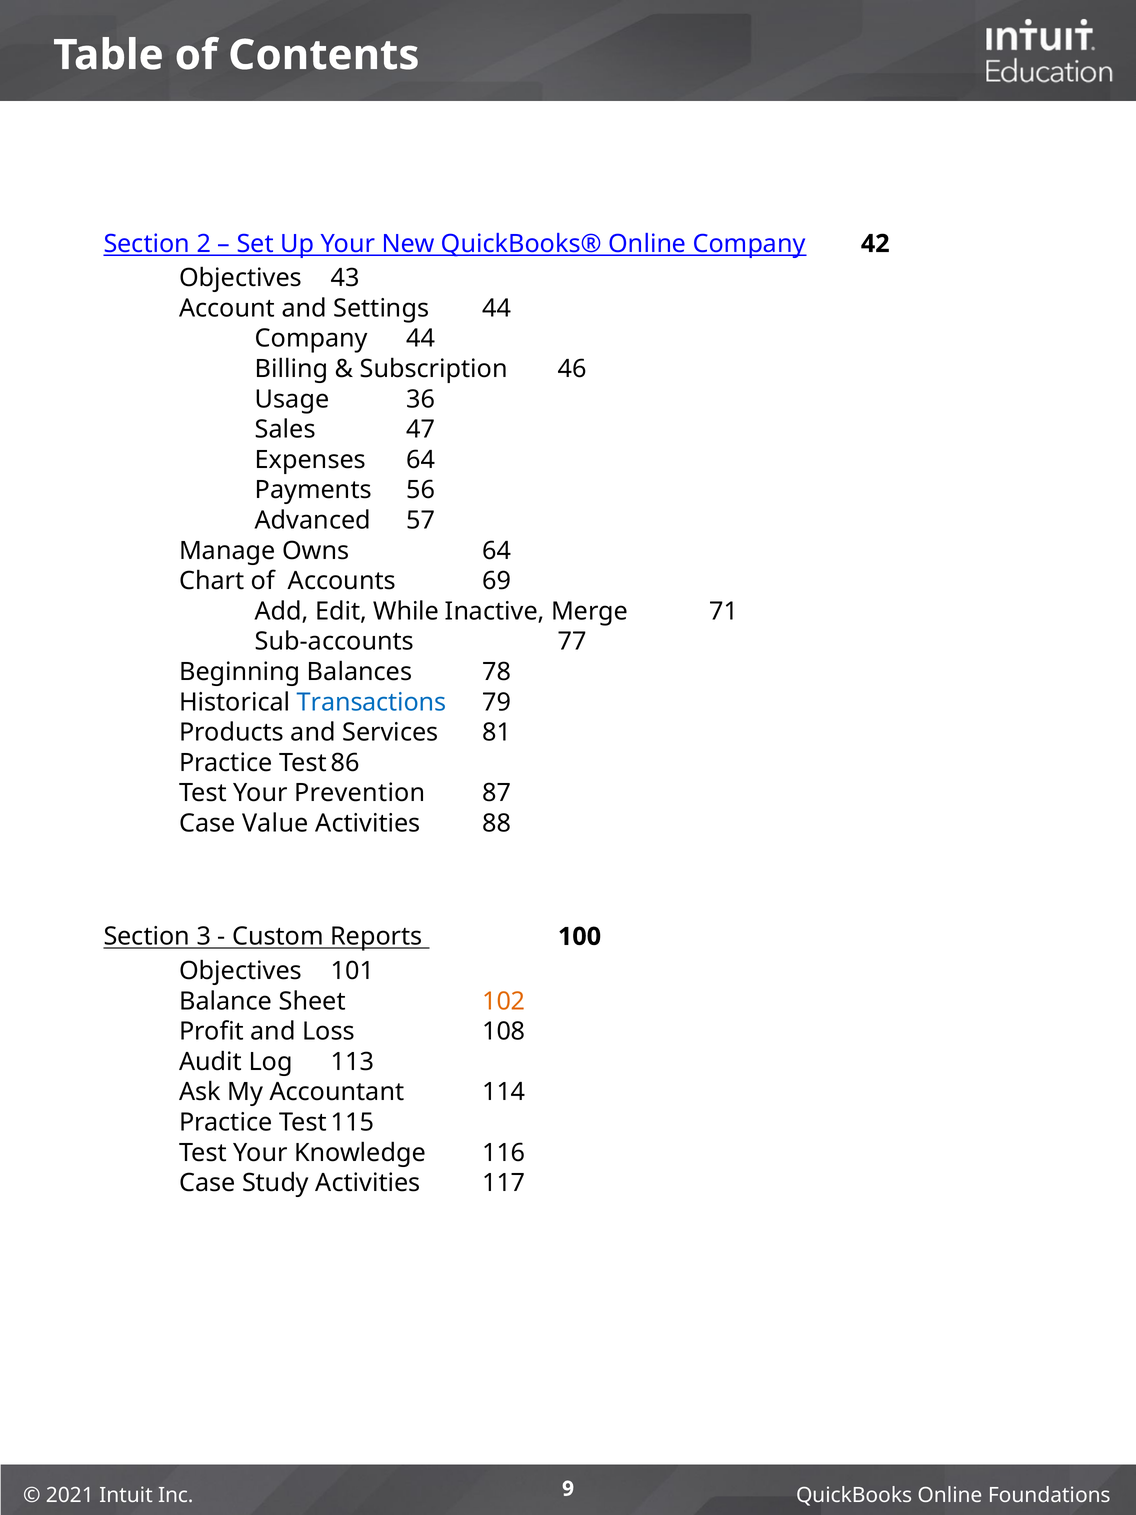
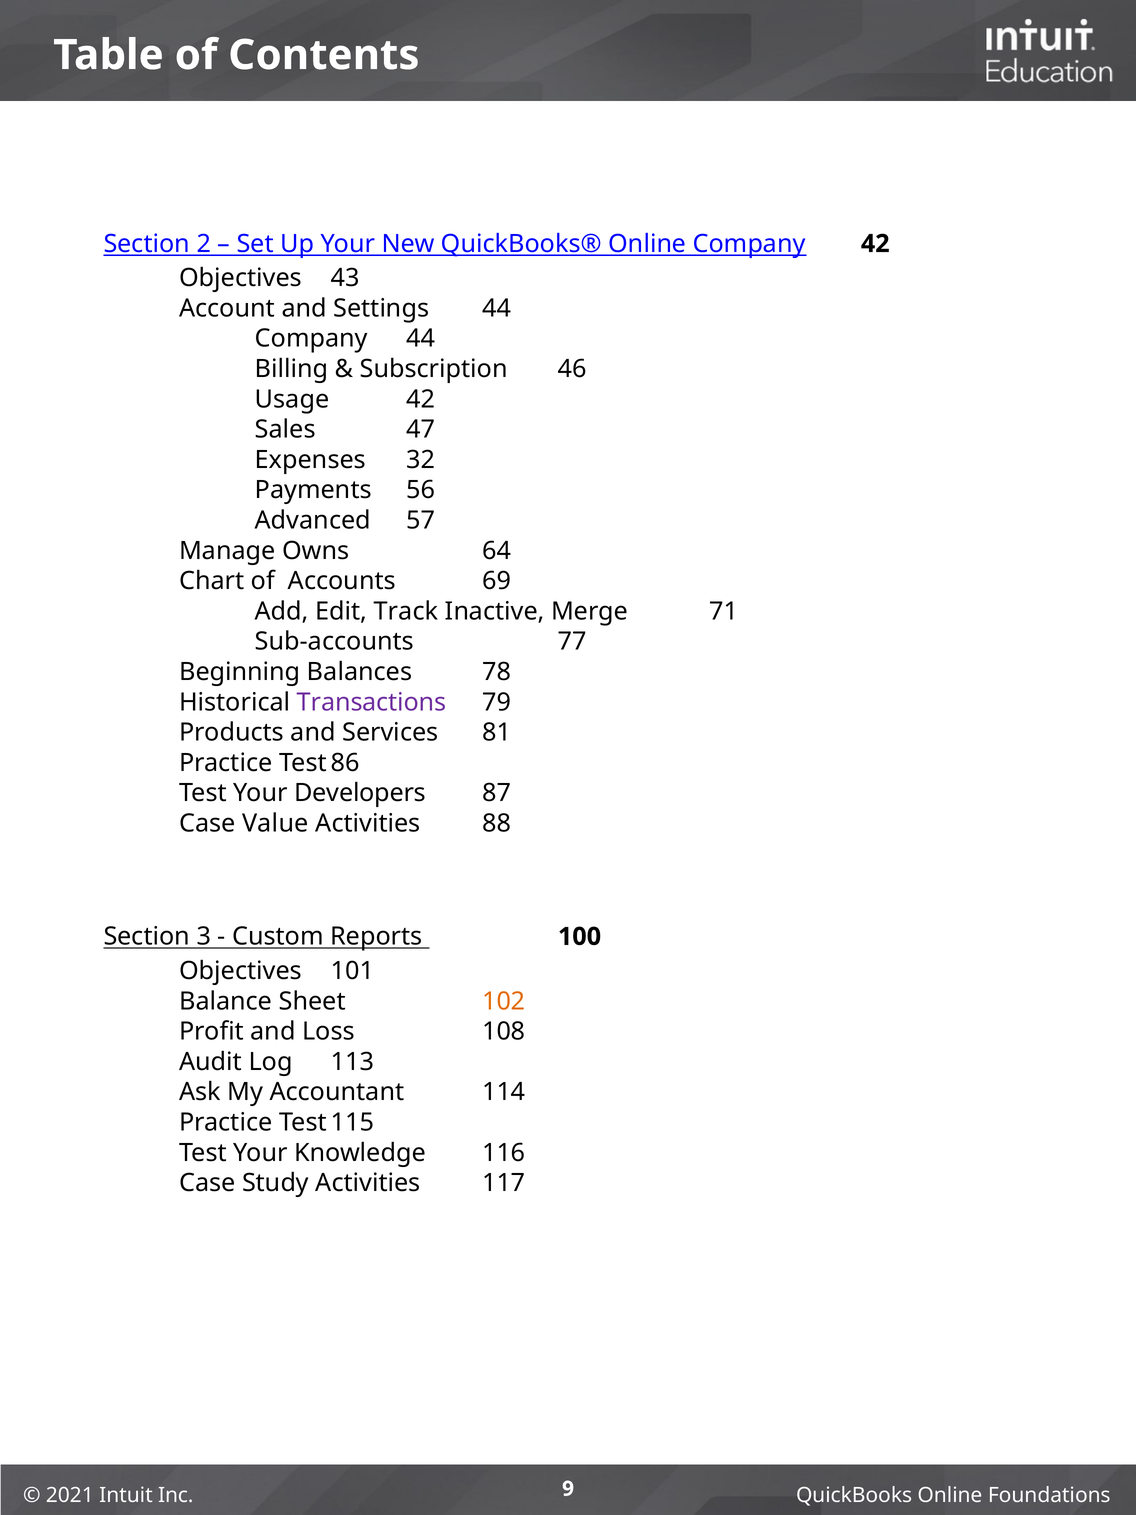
Usage 36: 36 -> 42
Expenses 64: 64 -> 32
While: While -> Track
Transactions colour: blue -> purple
Prevention: Prevention -> Developers
